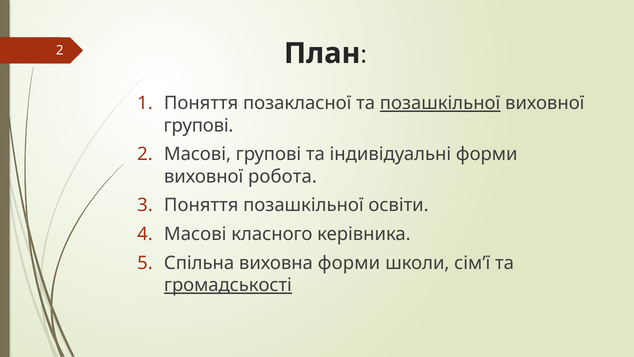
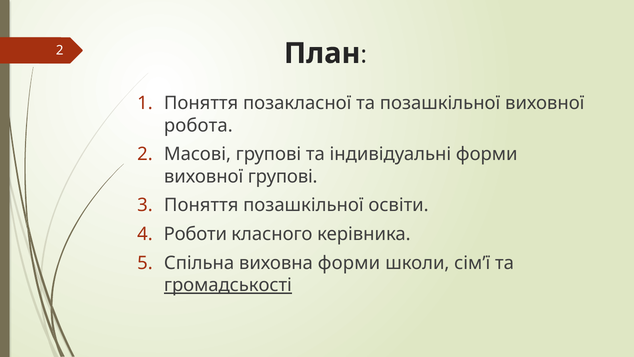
позашкільної at (440, 103) underline: present -> none
групові at (199, 125): групові -> робота
виховної робота: робота -> групові
Масові at (195, 234): Масові -> Роботи
